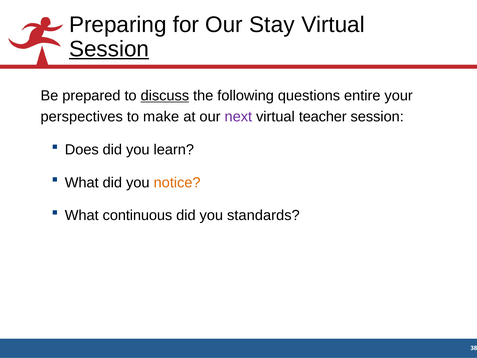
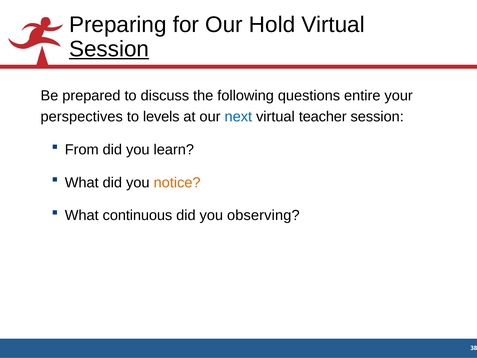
Stay: Stay -> Hold
discuss underline: present -> none
make: make -> levels
next colour: purple -> blue
Does: Does -> From
standards: standards -> observing
